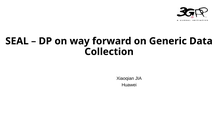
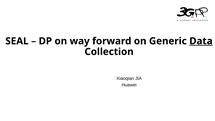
Data underline: none -> present
